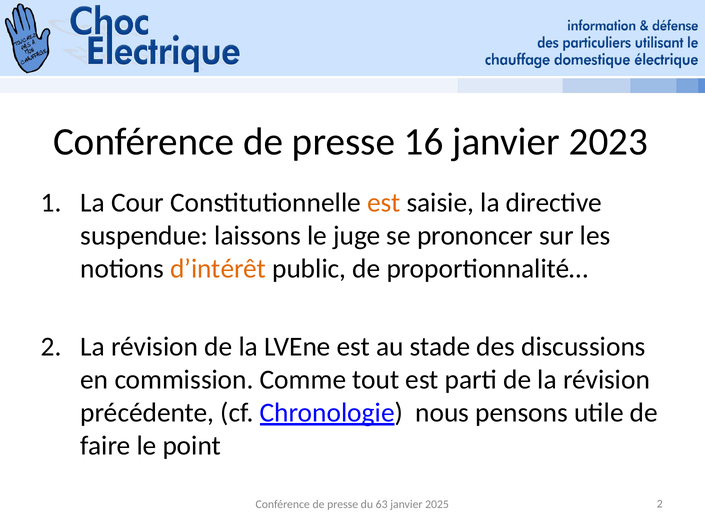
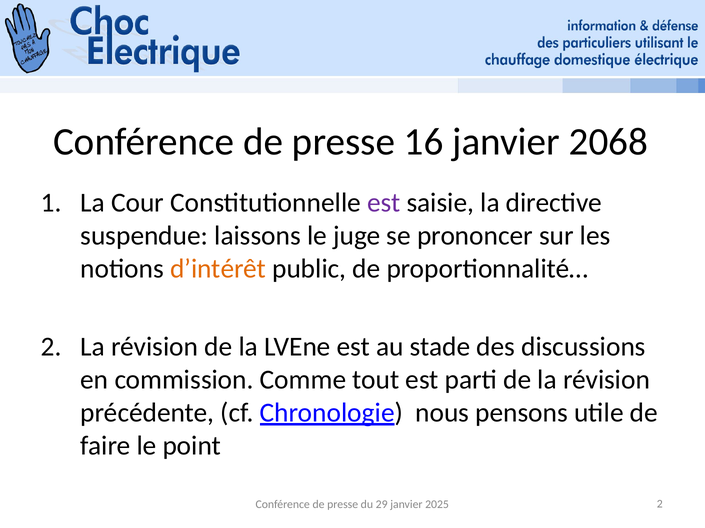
2023: 2023 -> 2068
est at (384, 203) colour: orange -> purple
63: 63 -> 29
